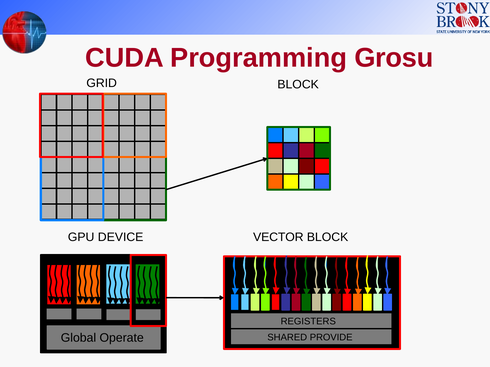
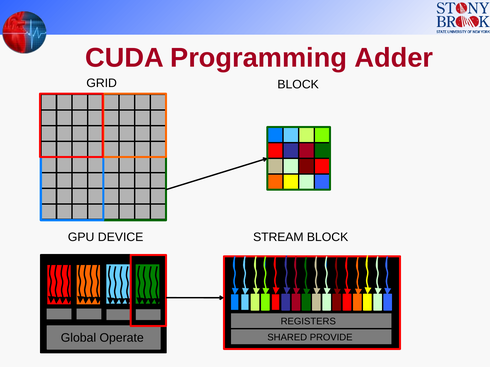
Grosu: Grosu -> Adder
VECTOR: VECTOR -> STREAM
